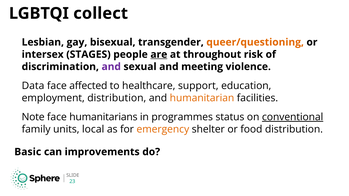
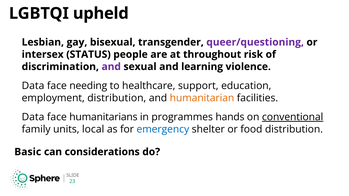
collect: collect -> upheld
queer/questioning colour: orange -> purple
STAGES: STAGES -> STATUS
are underline: present -> none
meeting: meeting -> learning
affected: affected -> needing
Note at (33, 117): Note -> Data
status: status -> hands
emergency colour: orange -> blue
improvements: improvements -> considerations
